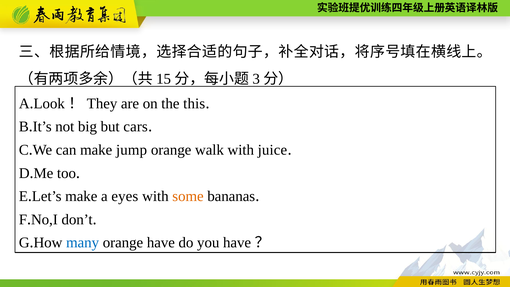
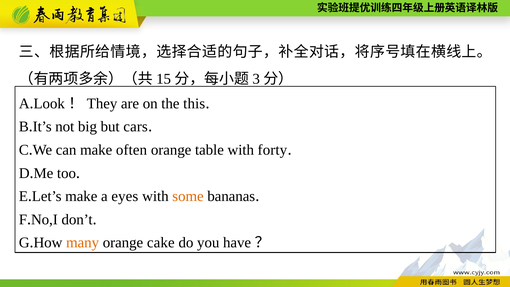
jump: jump -> often
walk: walk -> table
juice: juice -> forty
many colour: blue -> orange
orange have: have -> cake
